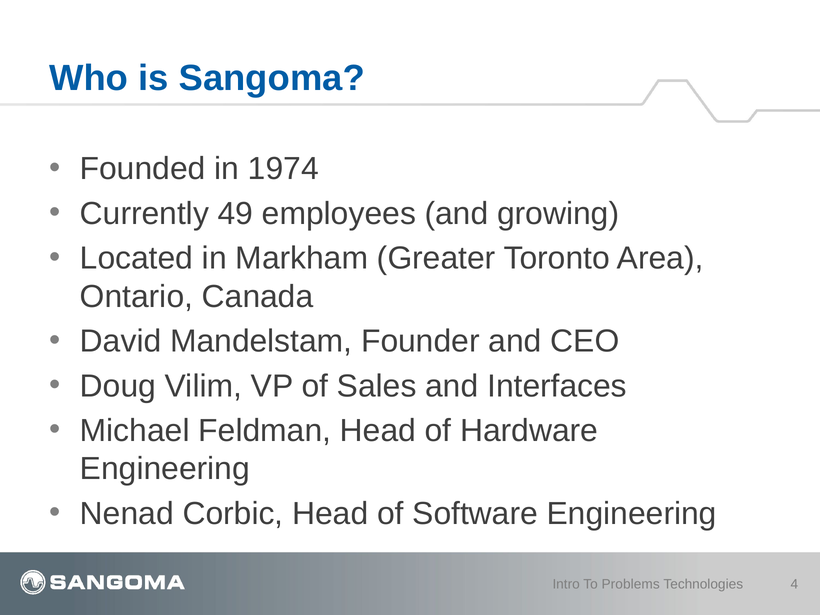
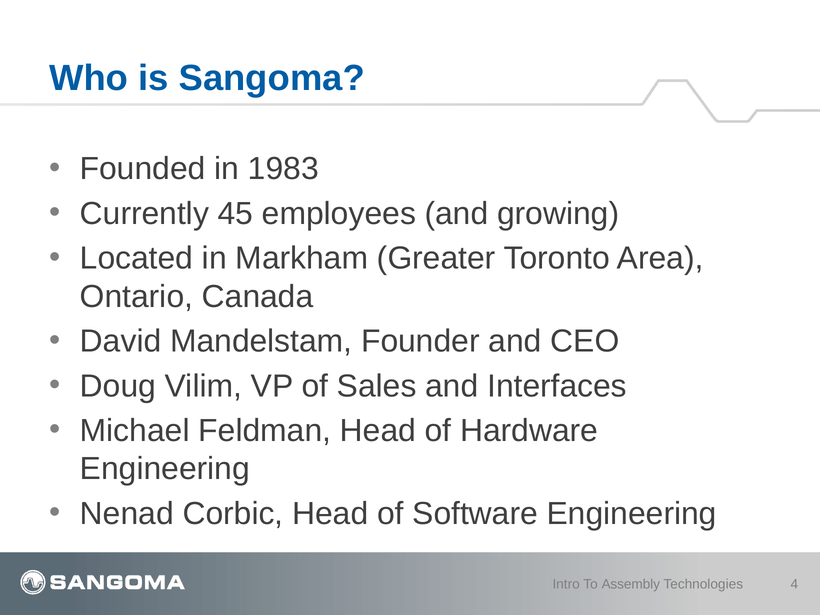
1974: 1974 -> 1983
49: 49 -> 45
Problems: Problems -> Assembly
